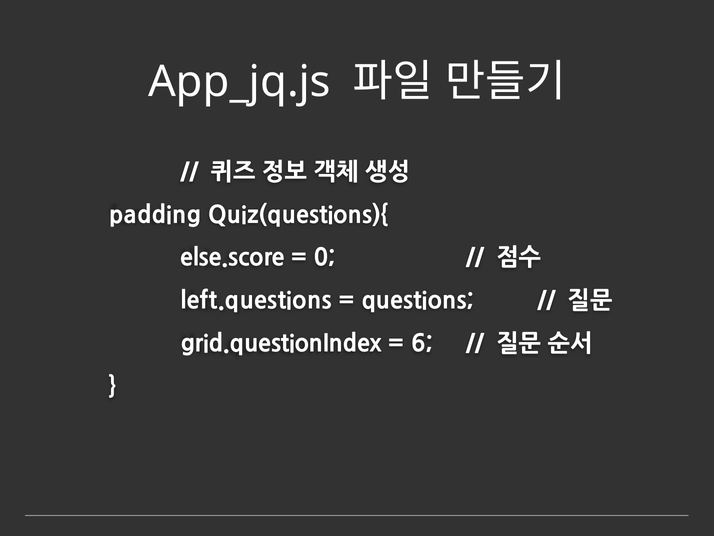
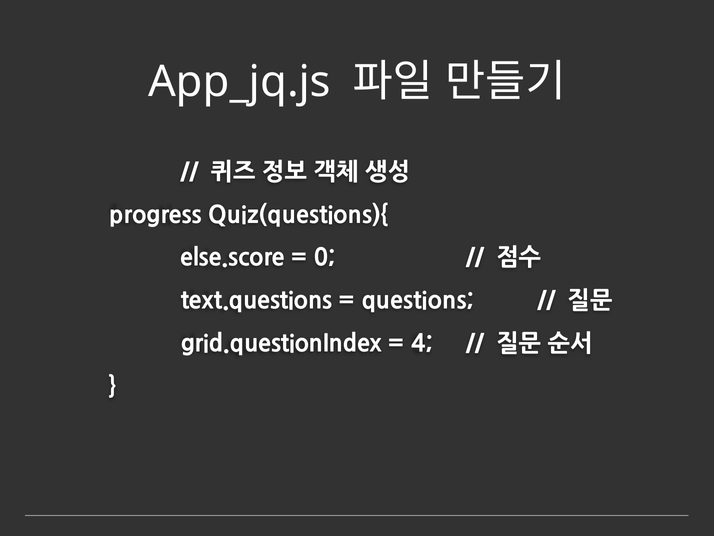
padding: padding -> progress
left.questions: left.questions -> text.questions
6: 6 -> 4
